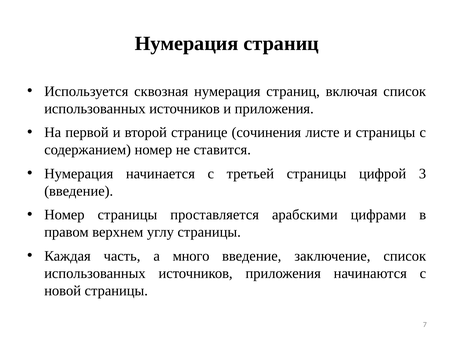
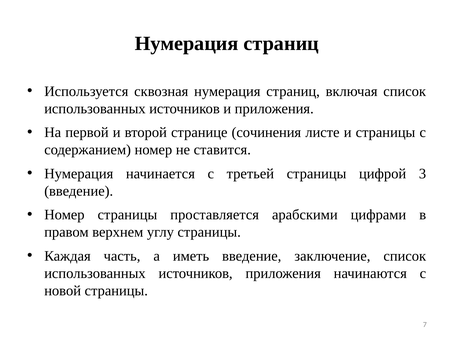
много: много -> иметь
